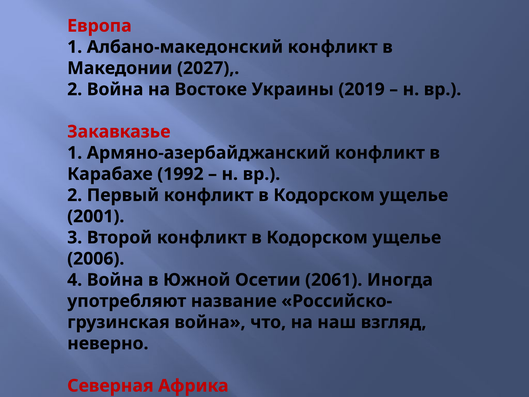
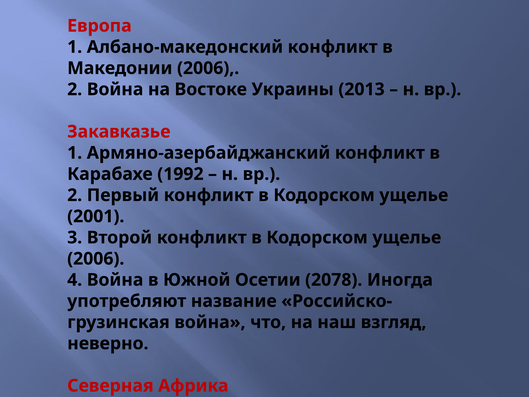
Македонии 2027: 2027 -> 2006
2019: 2019 -> 2013
2061: 2061 -> 2078
